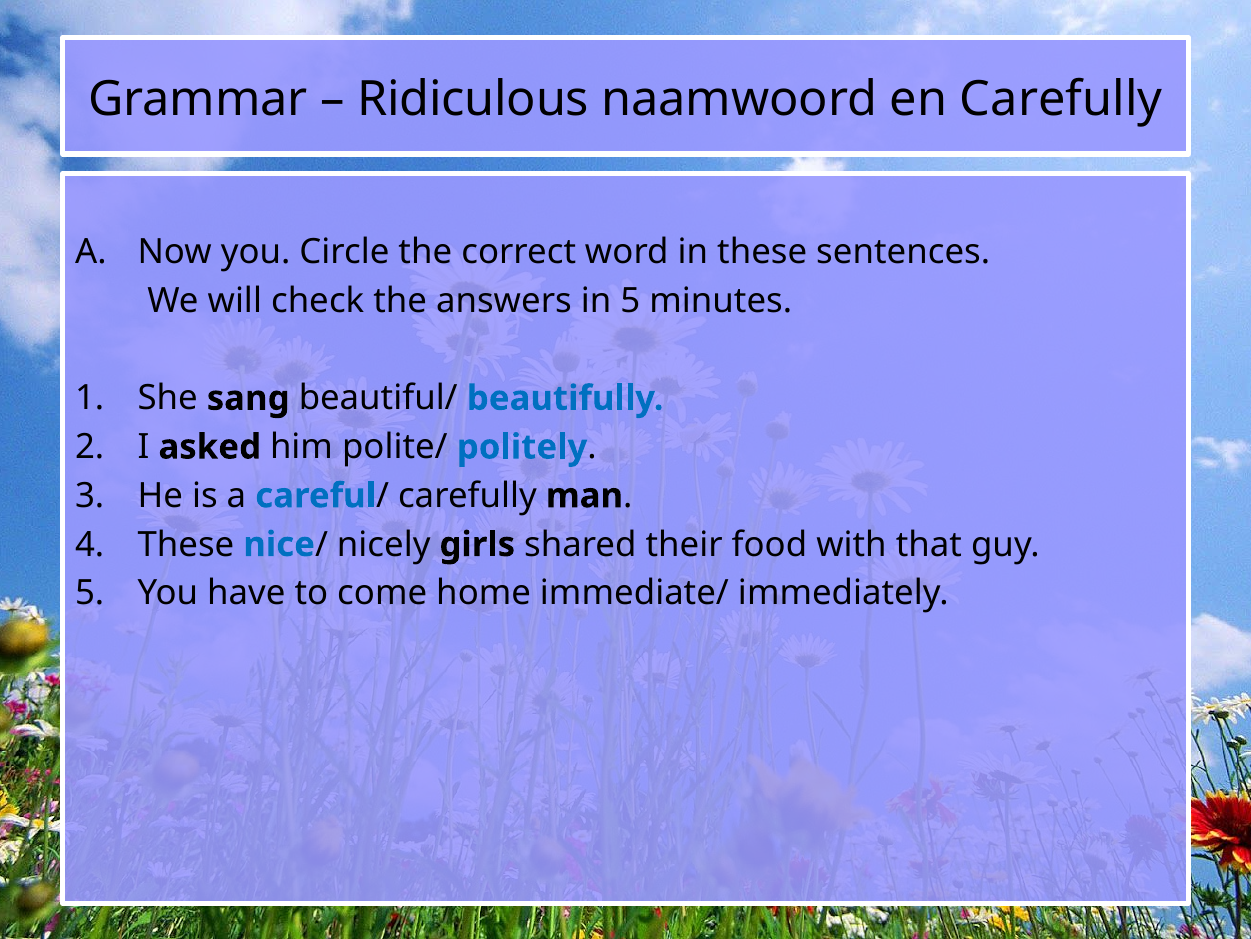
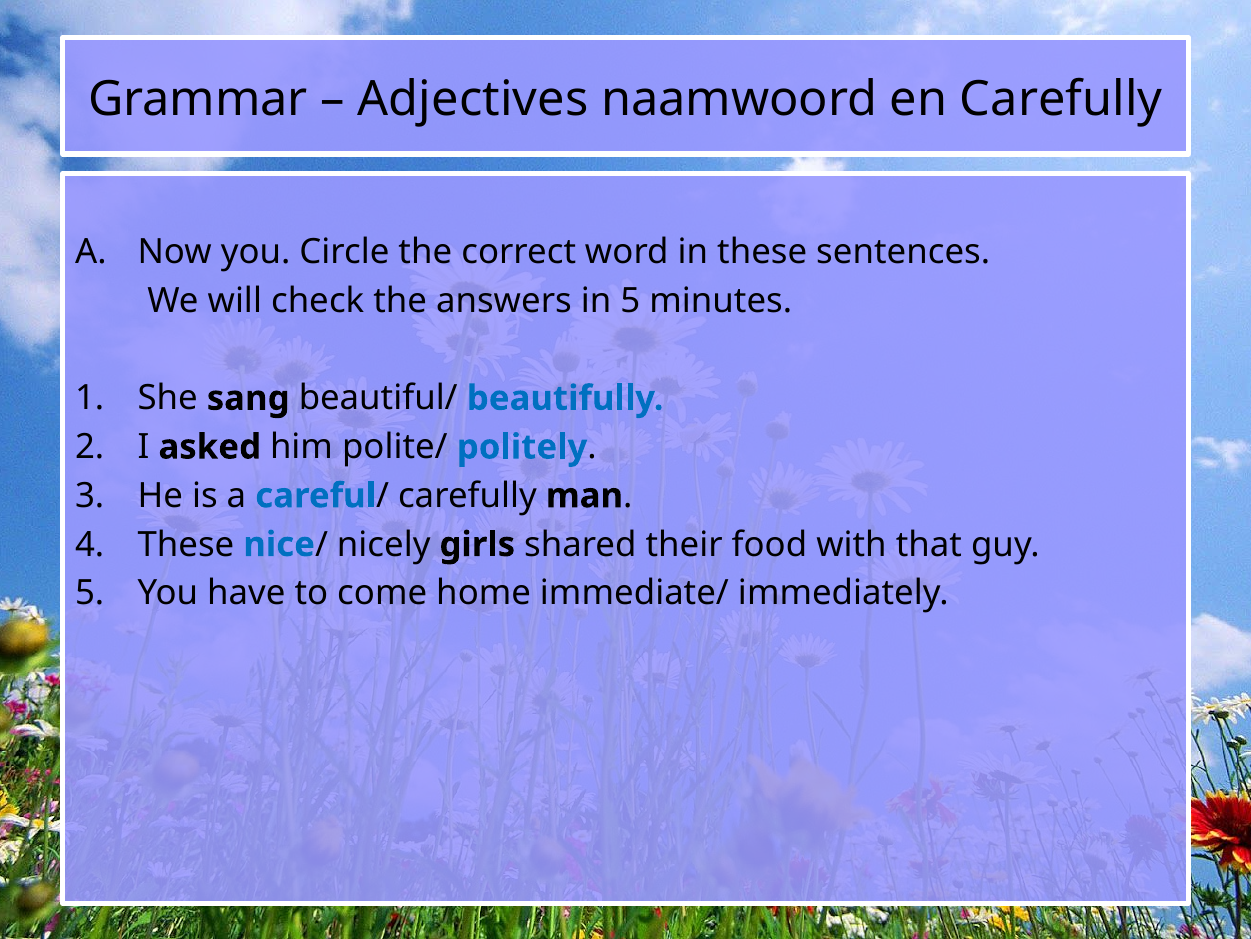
Ridiculous: Ridiculous -> Adjectives
